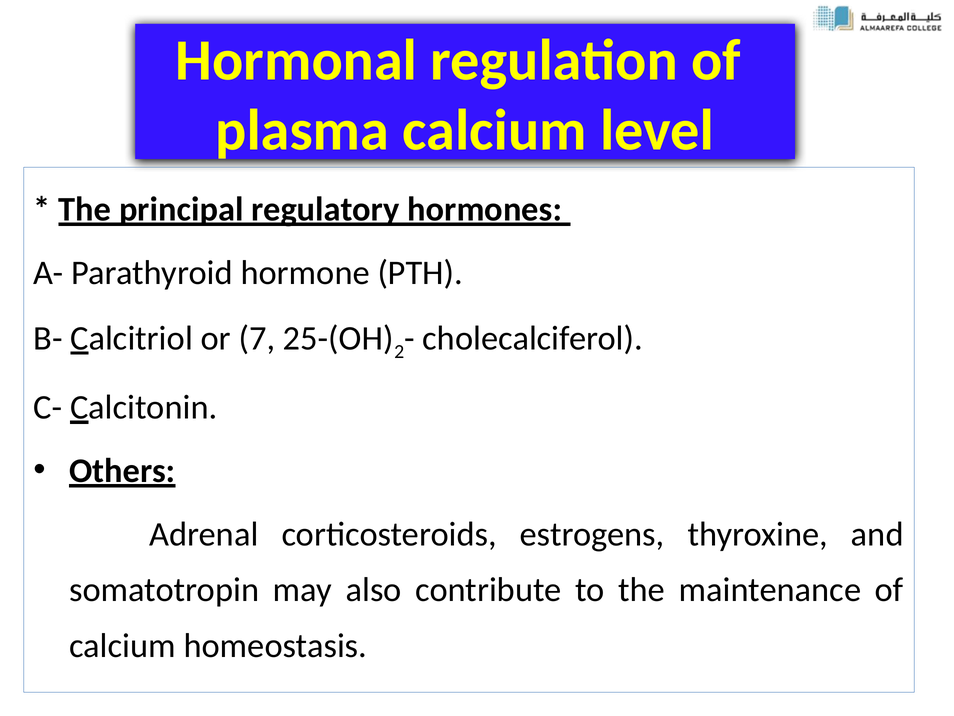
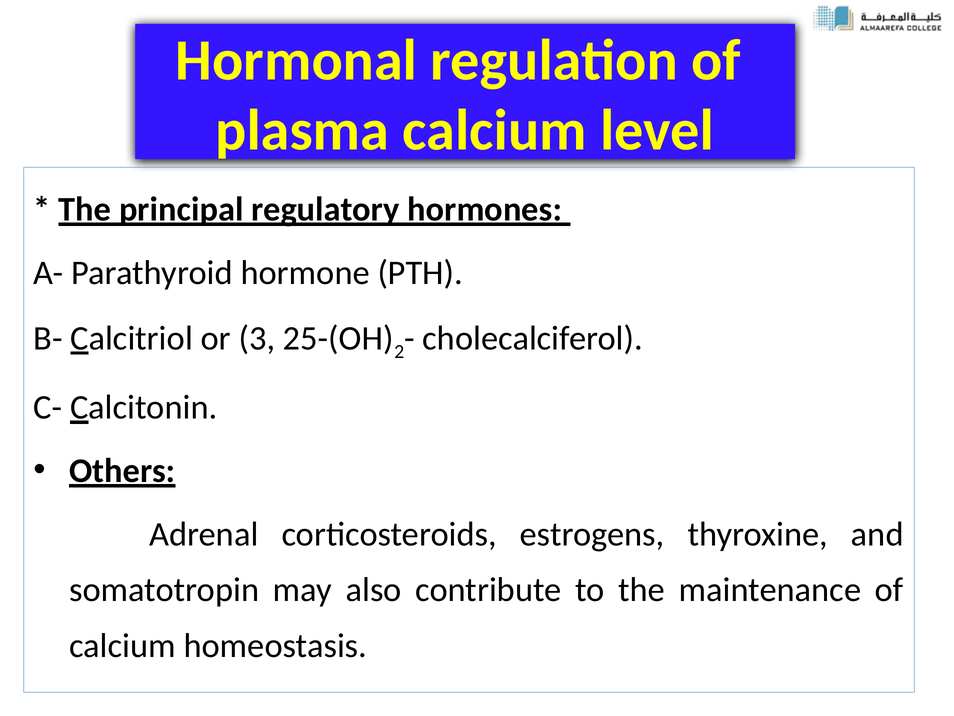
7: 7 -> 3
